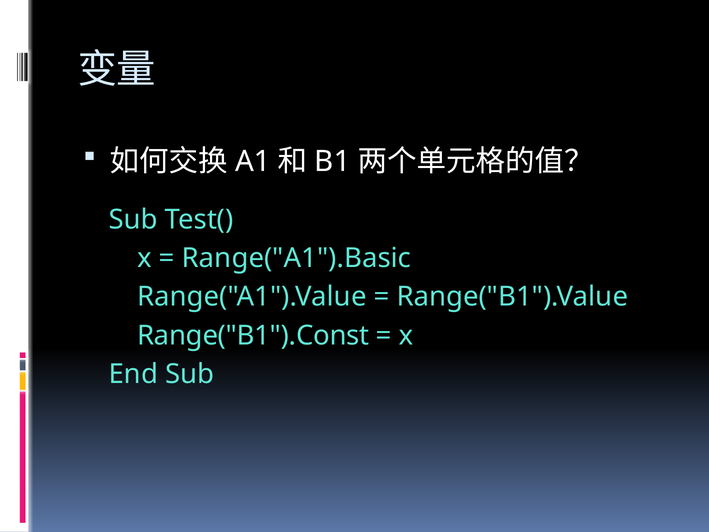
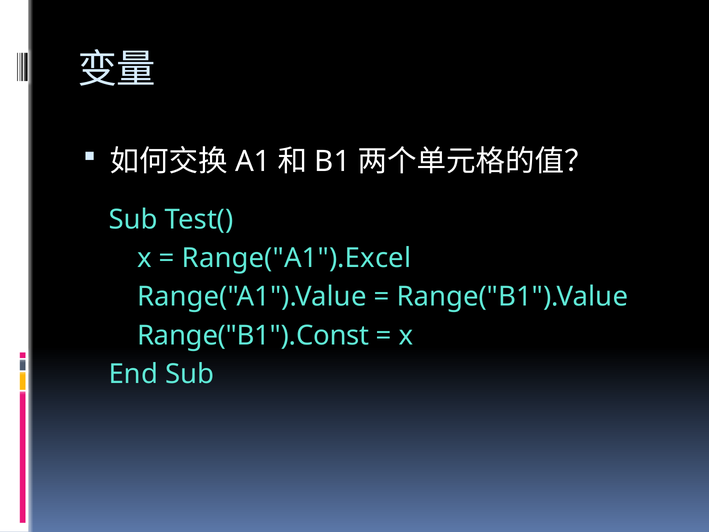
Range("A1").Basic: Range("A1").Basic -> Range("A1").Excel
